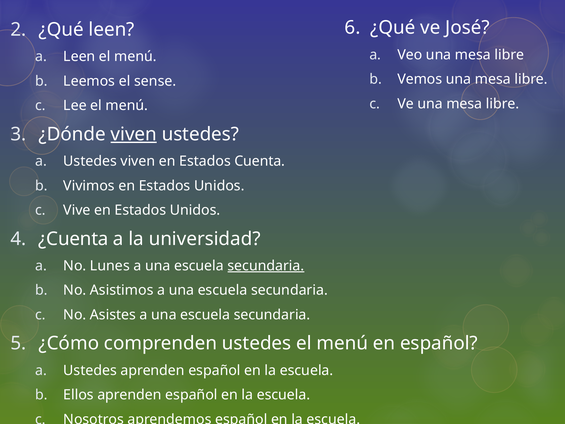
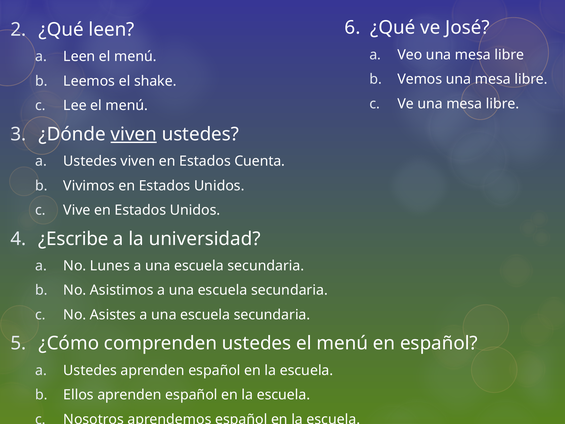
sense: sense -> shake
¿Cuenta: ¿Cuenta -> ¿Escribe
secundaria at (266, 266) underline: present -> none
